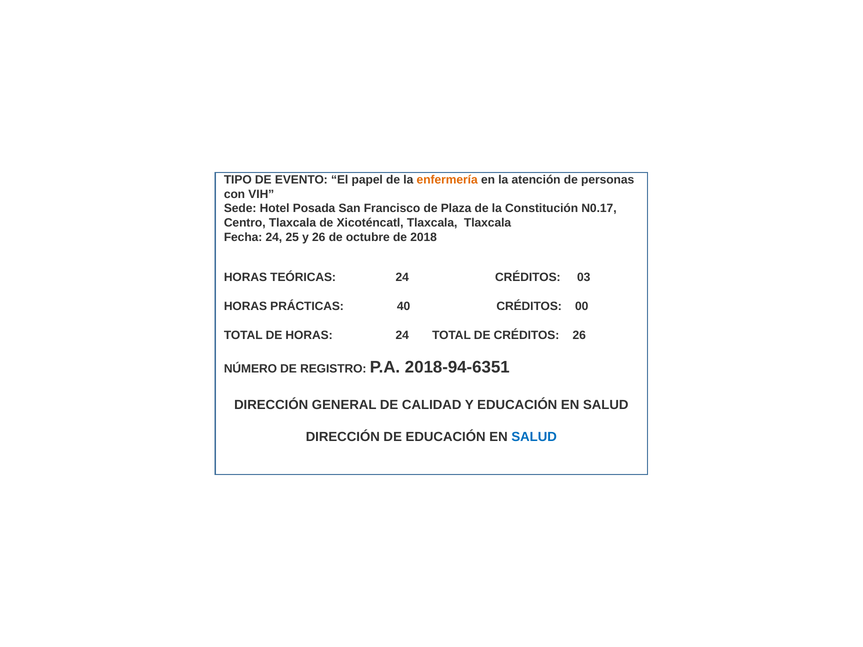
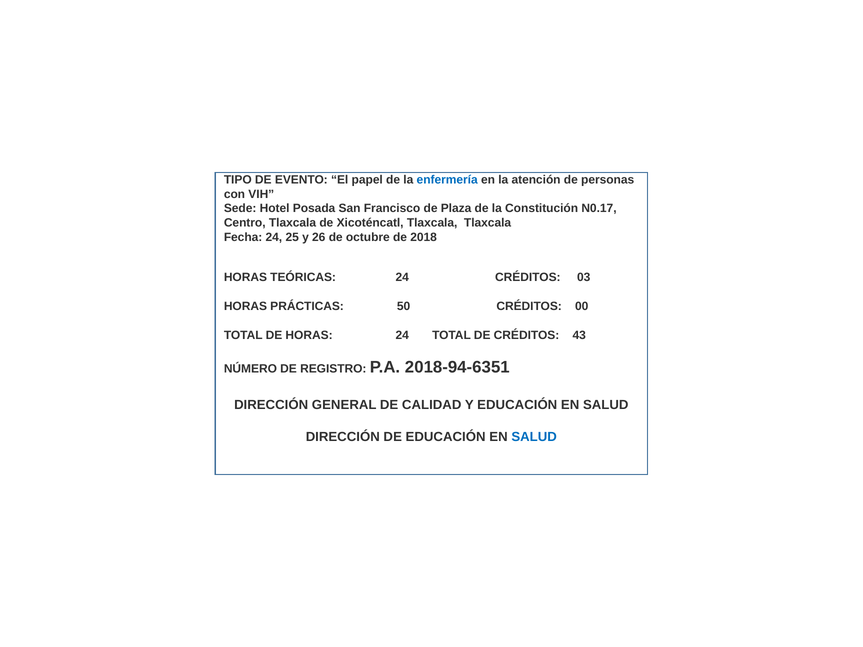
enfermería colour: orange -> blue
40: 40 -> 50
CRÉDITOS 26: 26 -> 43
